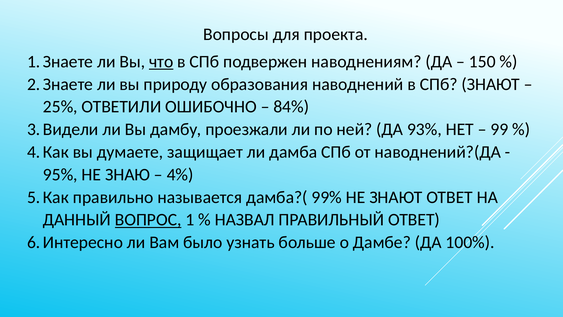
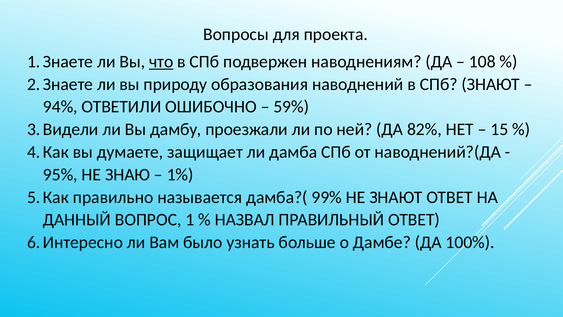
150: 150 -> 108
25%: 25% -> 94%
84%: 84% -> 59%
93%: 93% -> 82%
99: 99 -> 15
4%: 4% -> 1%
ВОПРОС underline: present -> none
